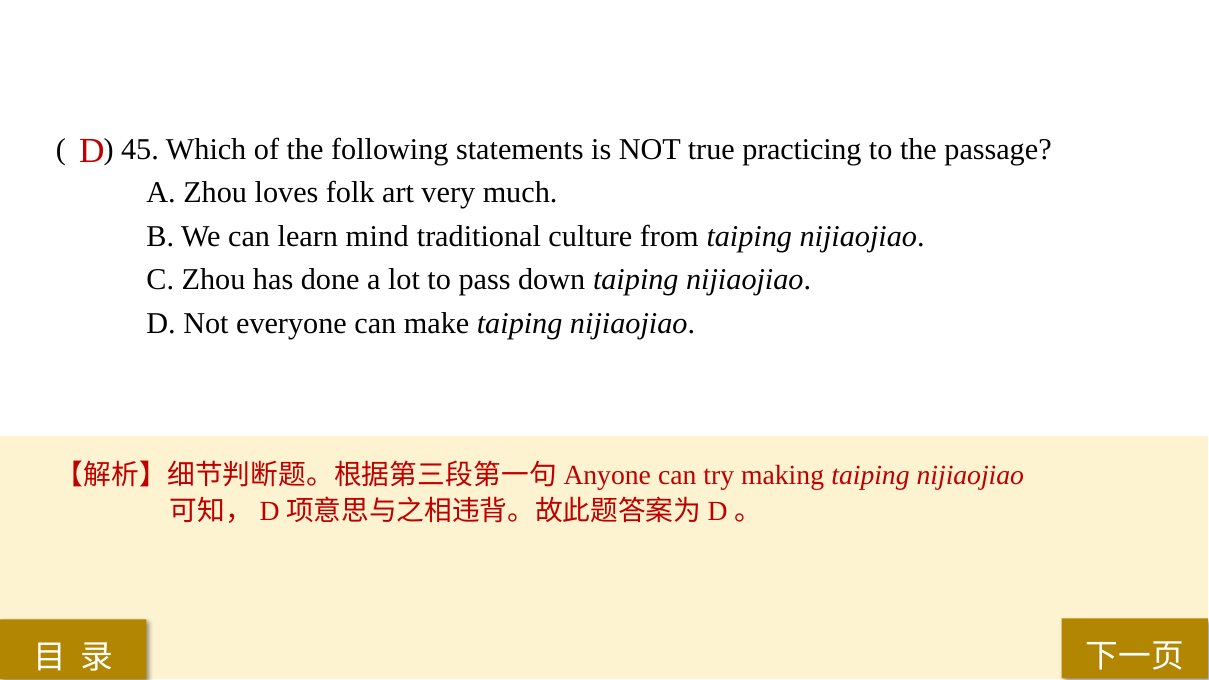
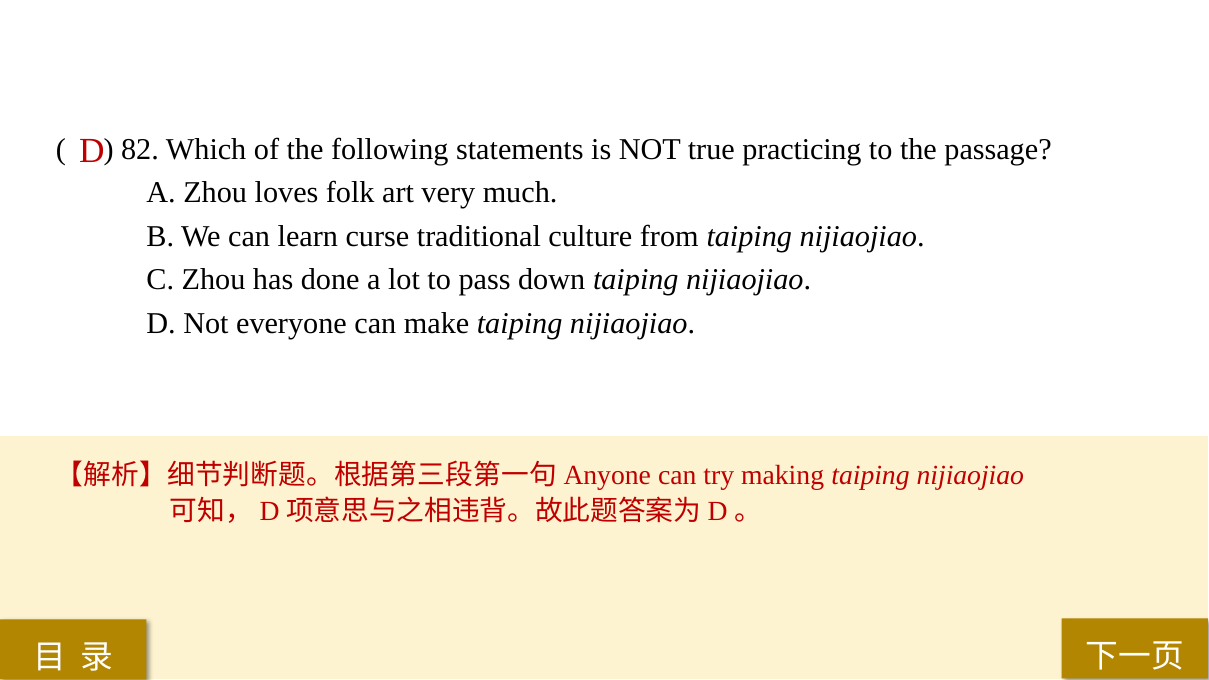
45: 45 -> 82
mind: mind -> curse
